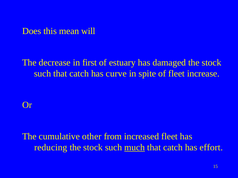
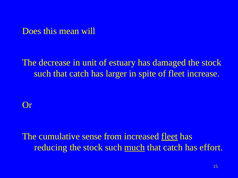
first: first -> unit
curve: curve -> larger
other: other -> sense
fleet at (169, 137) underline: none -> present
